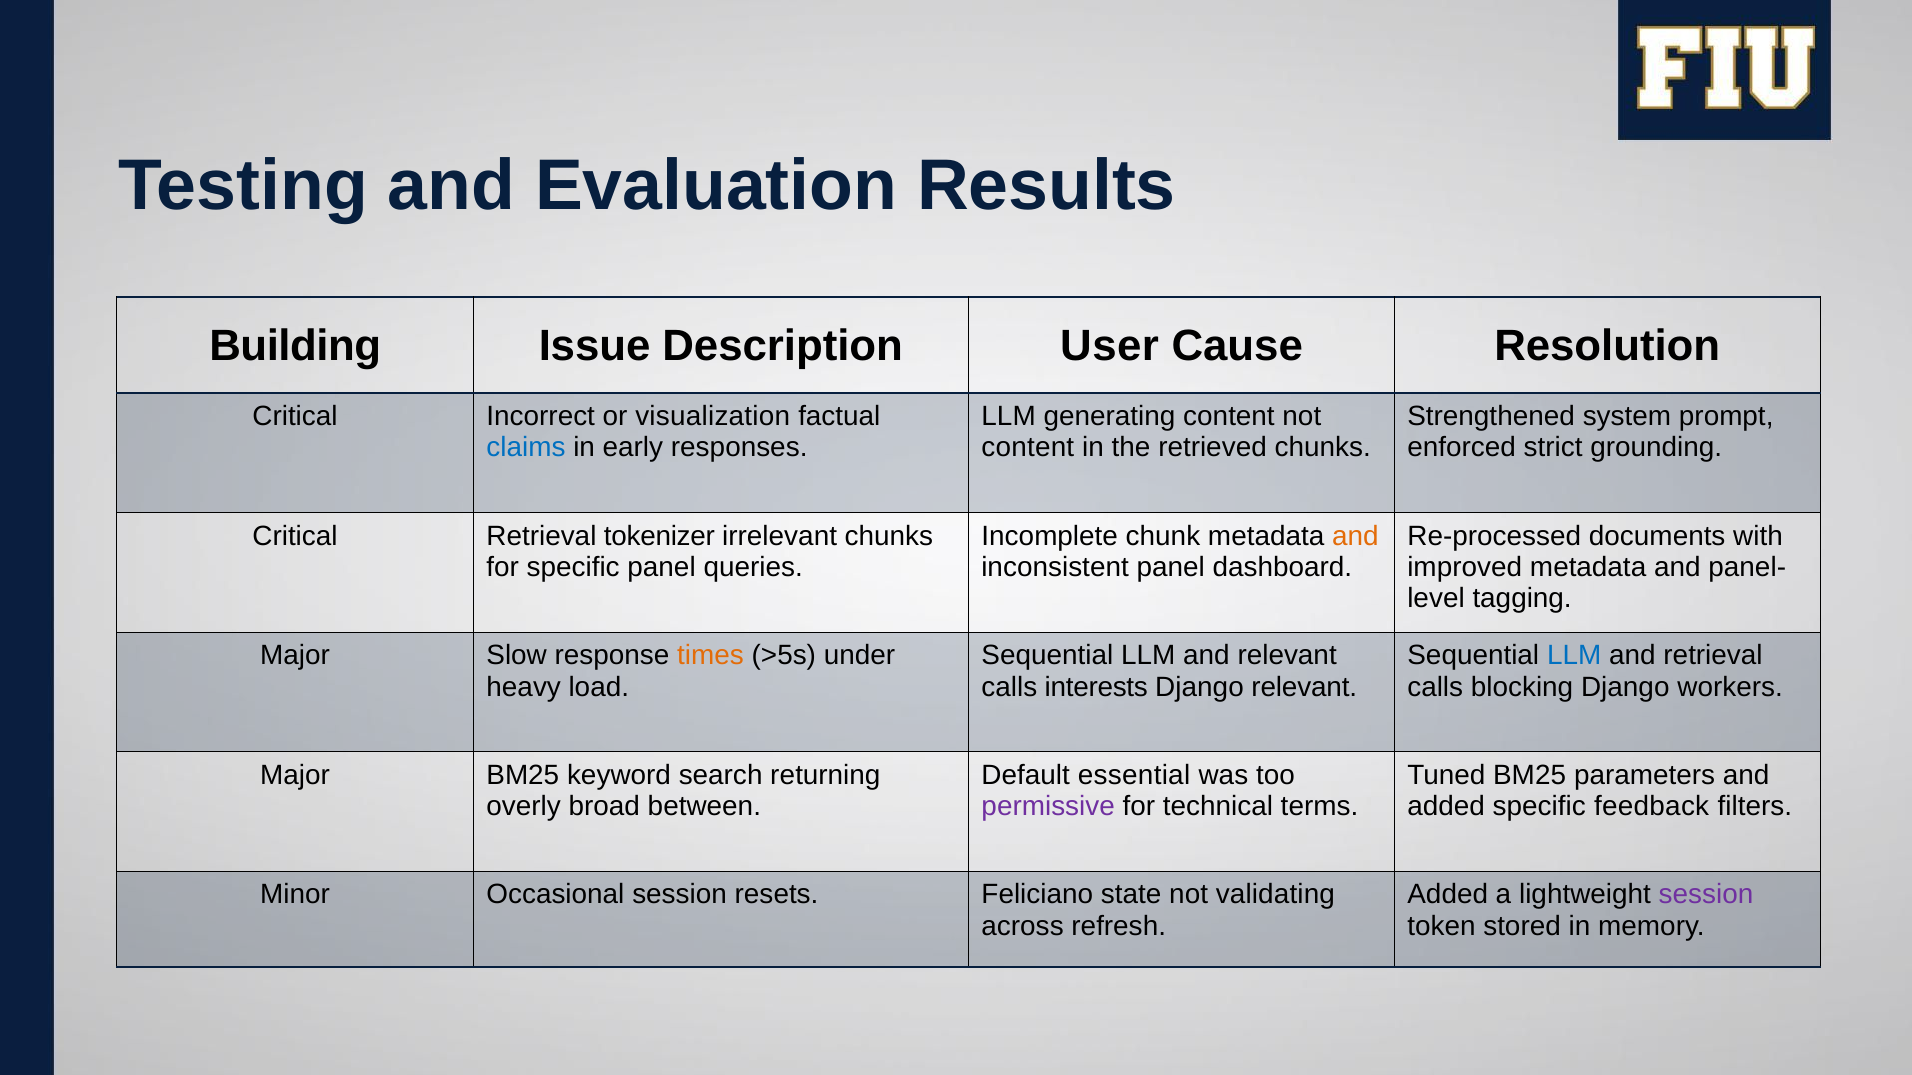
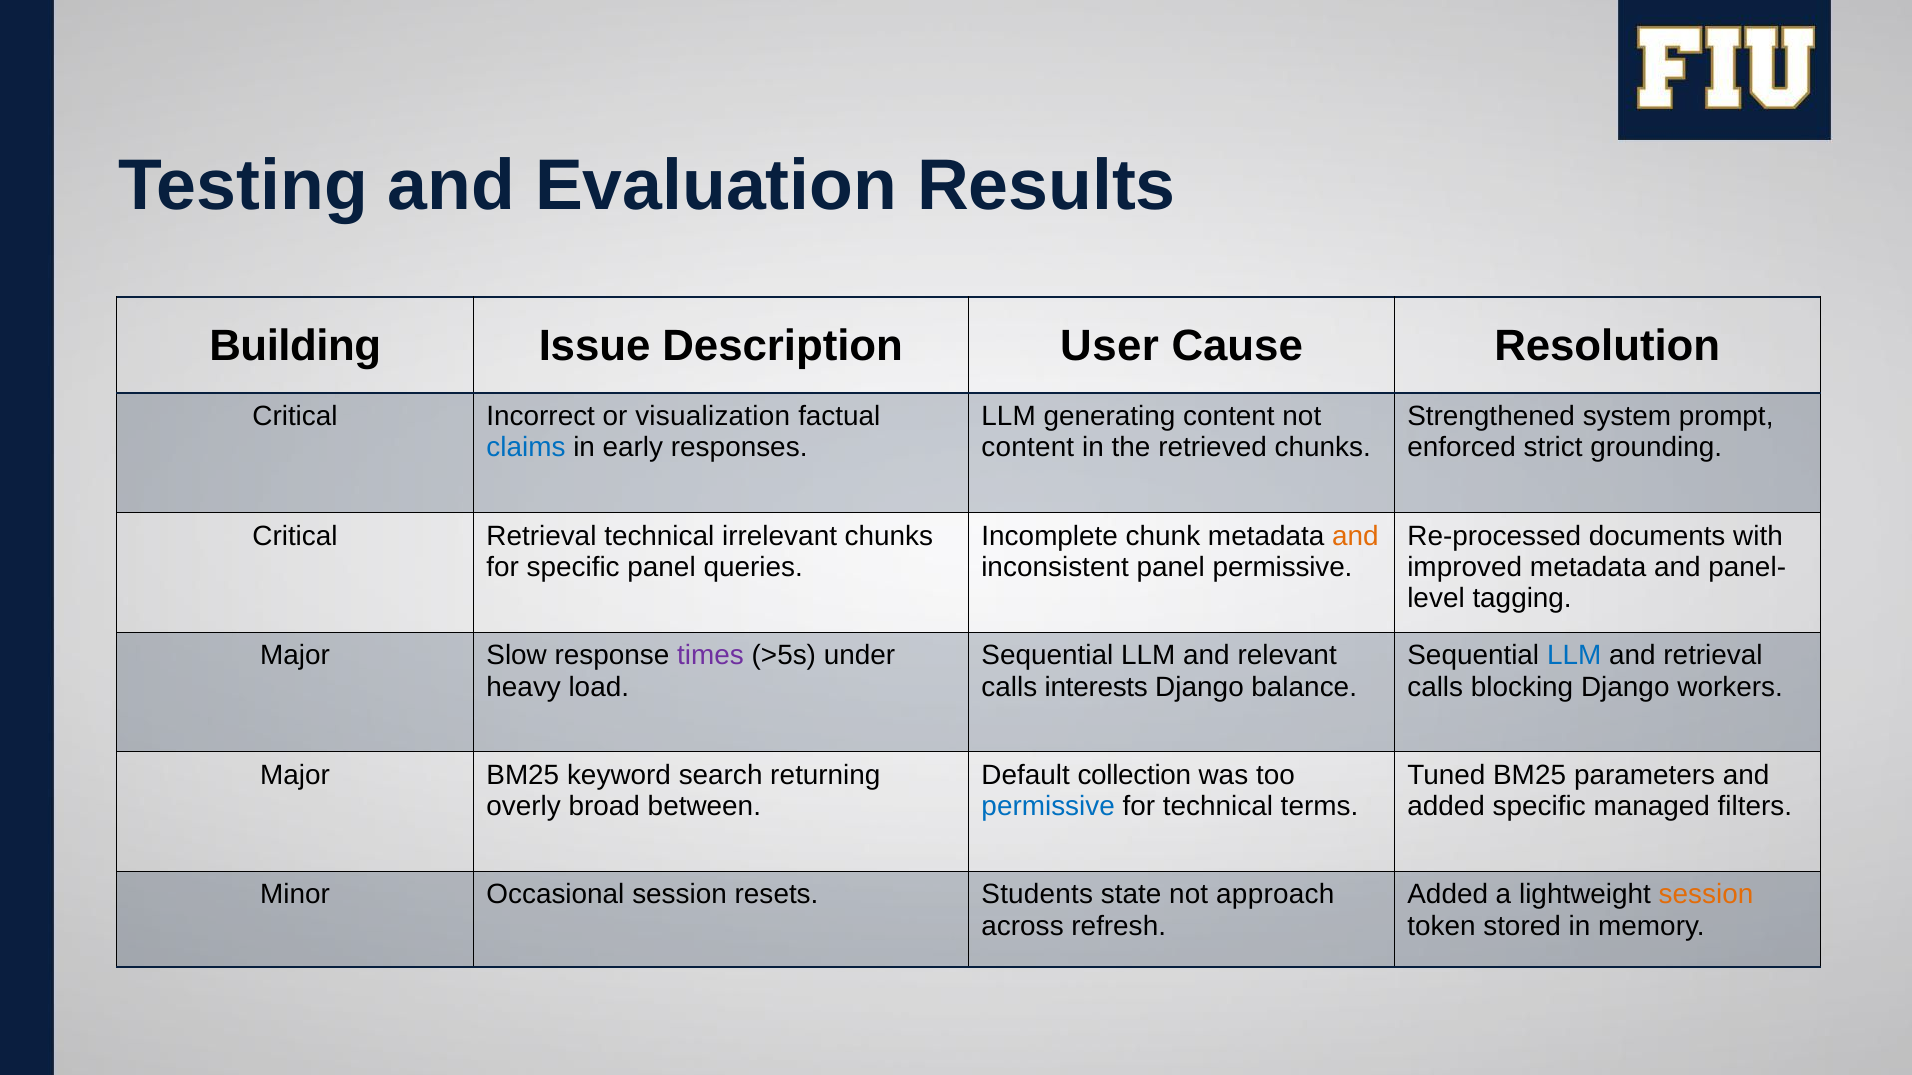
Retrieval tokenizer: tokenizer -> technical
panel dashboard: dashboard -> permissive
times colour: orange -> purple
Django relevant: relevant -> balance
essential: essential -> collection
permissive at (1048, 807) colour: purple -> blue
feedback: feedback -> managed
Feliciano: Feliciano -> Students
validating: validating -> approach
session at (1706, 895) colour: purple -> orange
